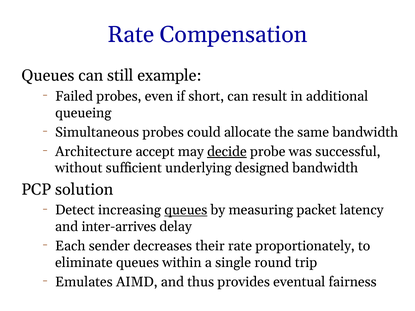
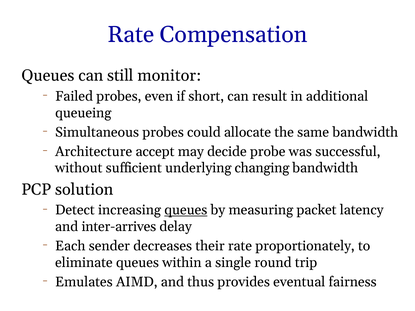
example: example -> monitor
decide underline: present -> none
designed: designed -> changing
